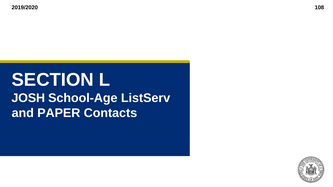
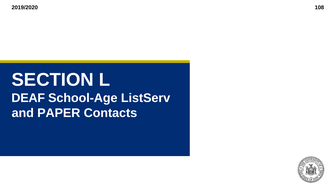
JOSH: JOSH -> DEAF
